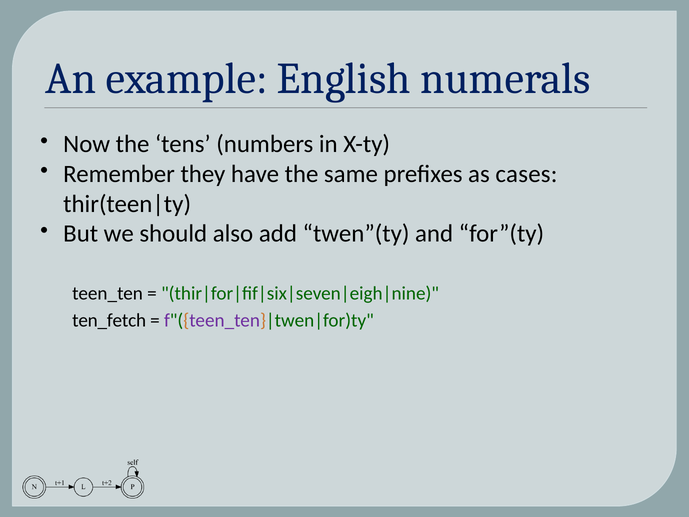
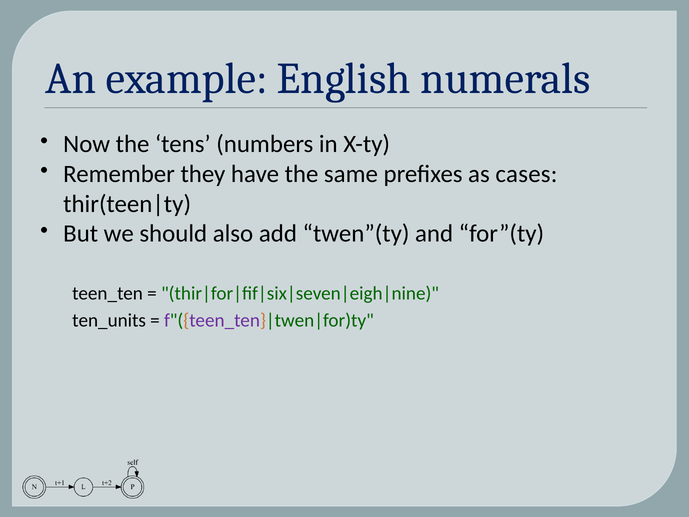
ten_fetch: ten_fetch -> ten_units
